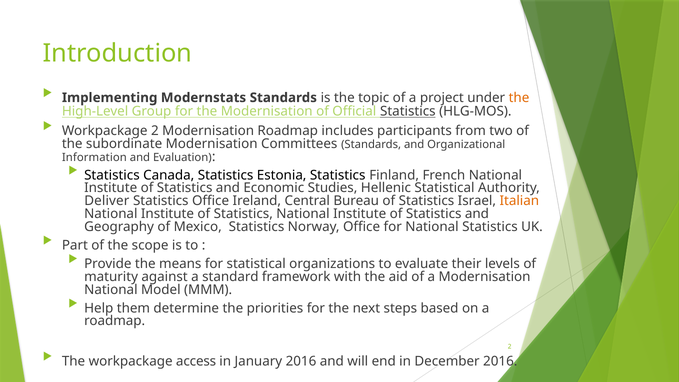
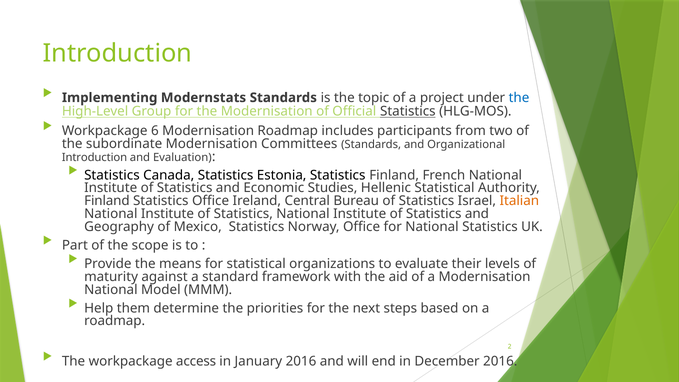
the at (519, 98) colour: orange -> blue
Workpackage 2: 2 -> 6
Information at (94, 157): Information -> Introduction
Deliver at (107, 201): Deliver -> Finland
